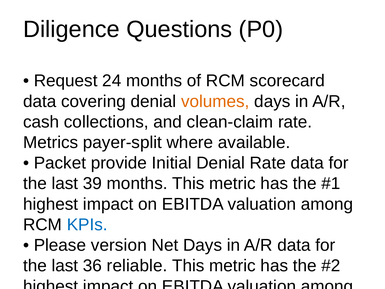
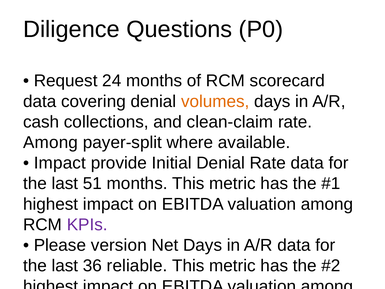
Metrics at (51, 142): Metrics -> Among
Packet at (60, 163): Packet -> Impact
39: 39 -> 51
KPIs at (87, 225) colour: blue -> purple
